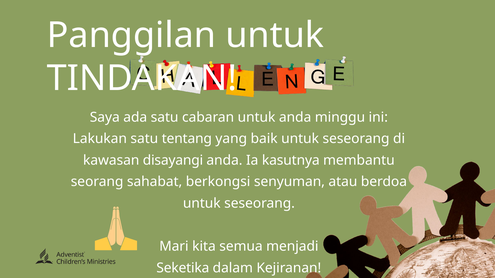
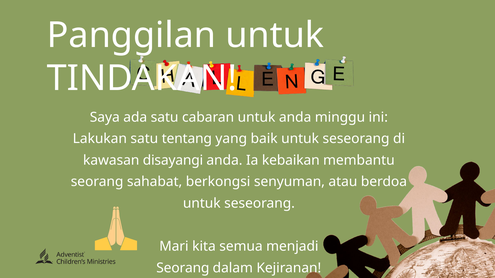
kasutnya: kasutnya -> kebaikan
Seketika at (183, 268): Seketika -> Seorang
